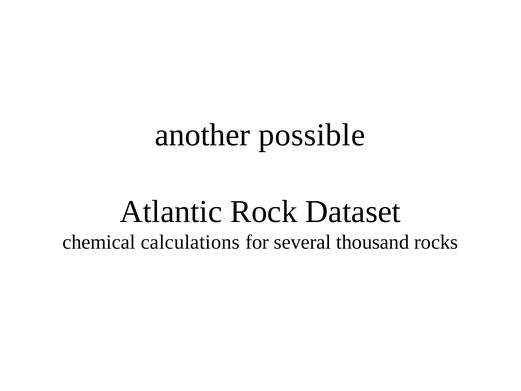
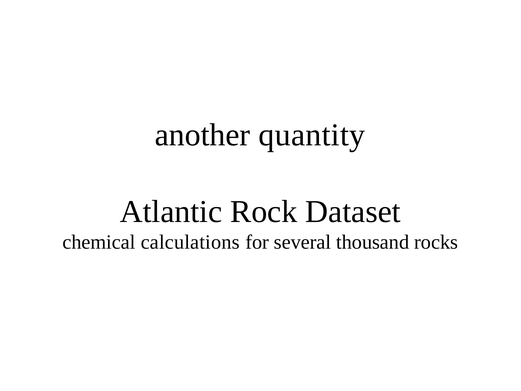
possible: possible -> quantity
